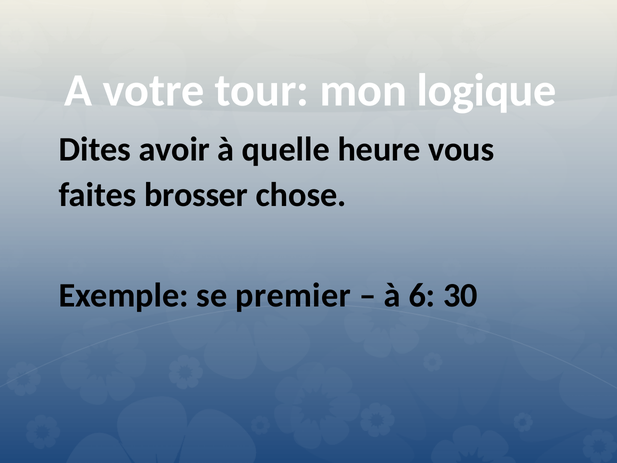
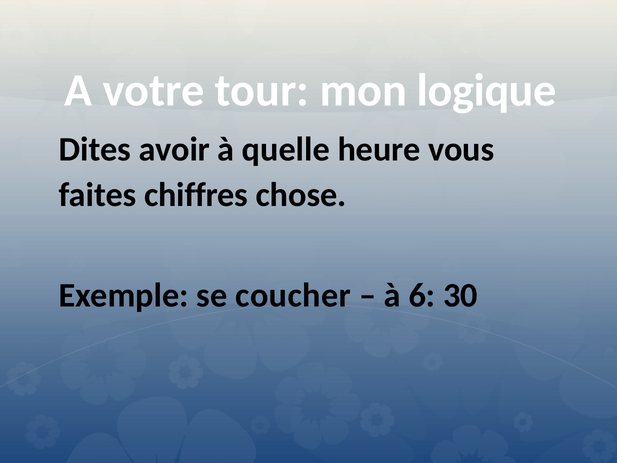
brosser: brosser -> chiffres
premier: premier -> coucher
